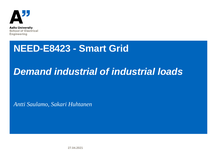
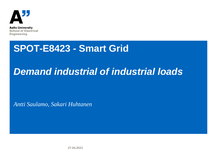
NEED-E8423: NEED-E8423 -> SPOT-E8423
